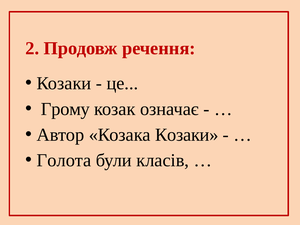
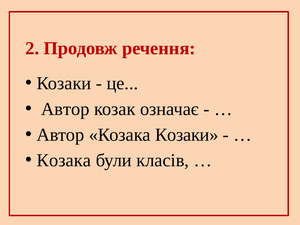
Грому at (65, 109): Грому -> Автор
Голота at (64, 160): Голота -> Козака
